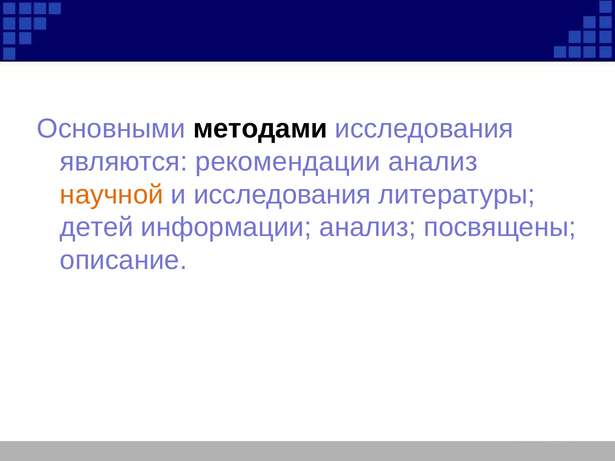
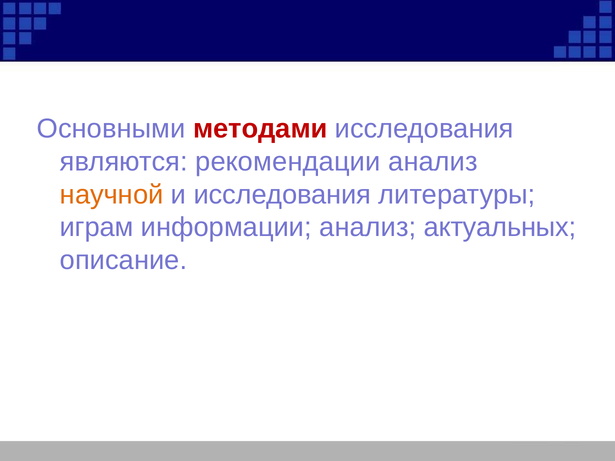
методами colour: black -> red
детей: детей -> играм
посвящены: посвящены -> актуальных
